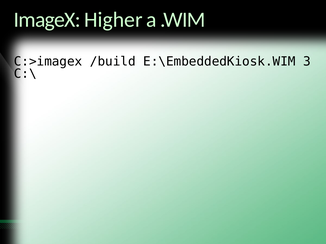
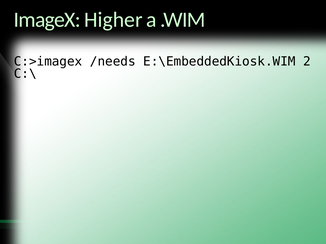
/build: /build -> /needs
3: 3 -> 2
